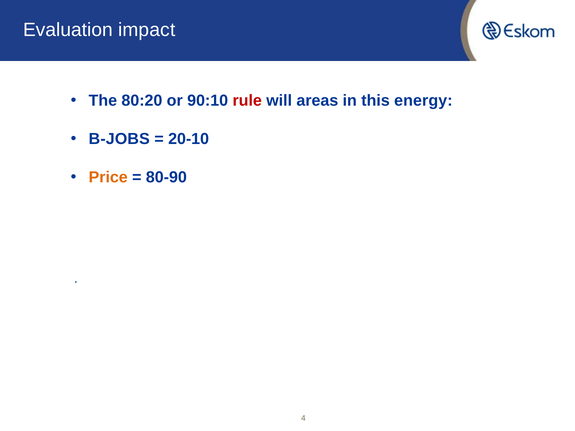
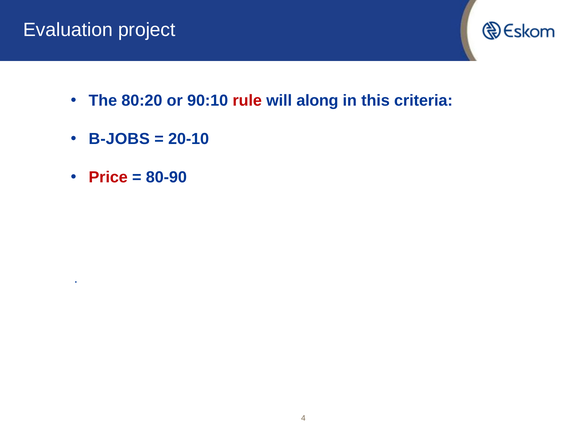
impact: impact -> project
areas: areas -> along
energy: energy -> criteria
Price colour: orange -> red
